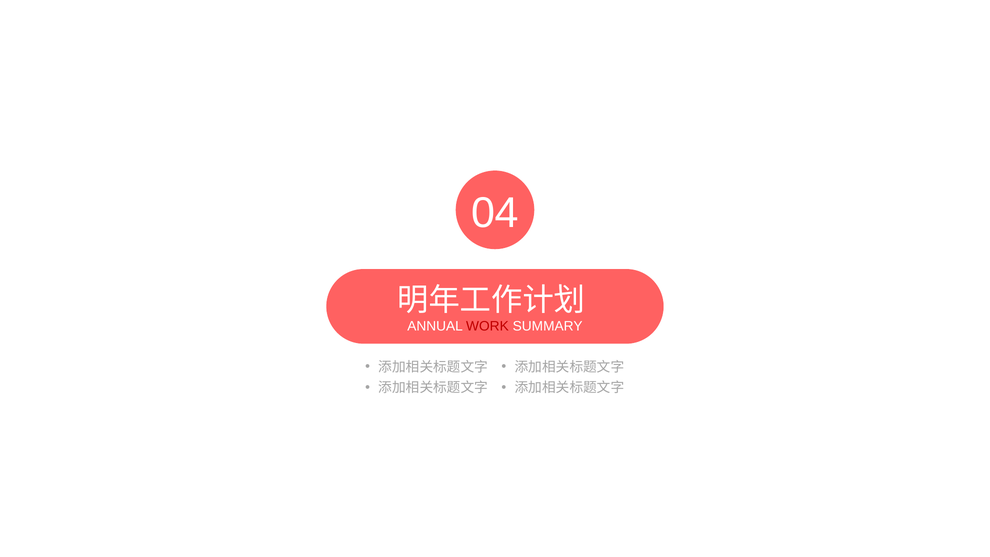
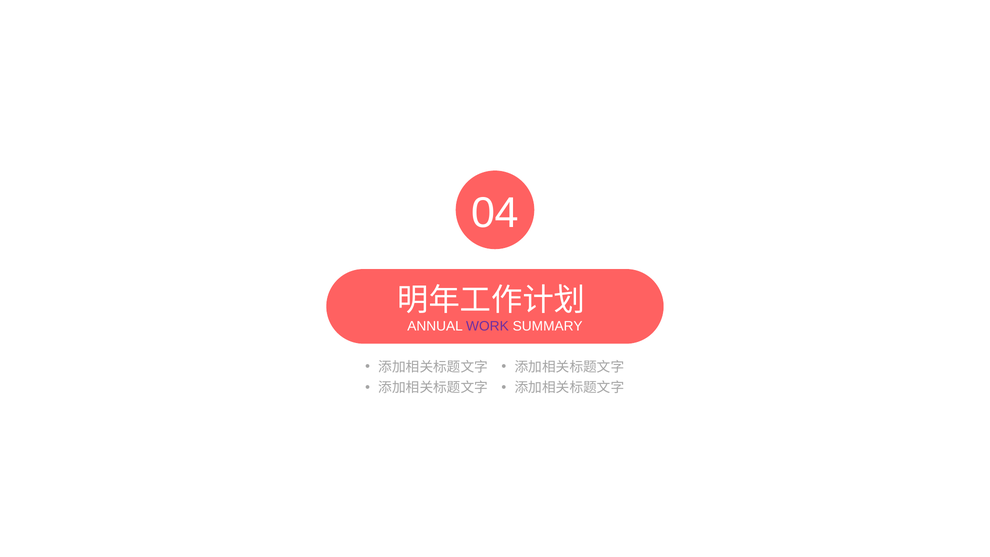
WORK colour: red -> purple
